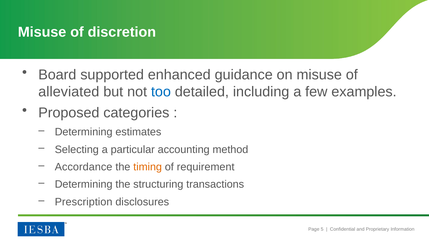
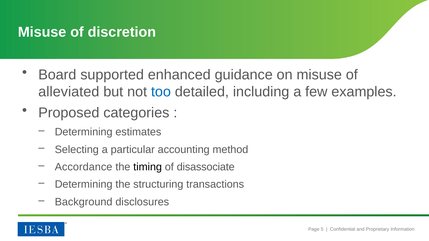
timing colour: orange -> black
requirement: requirement -> disassociate
Prescription: Prescription -> Background
